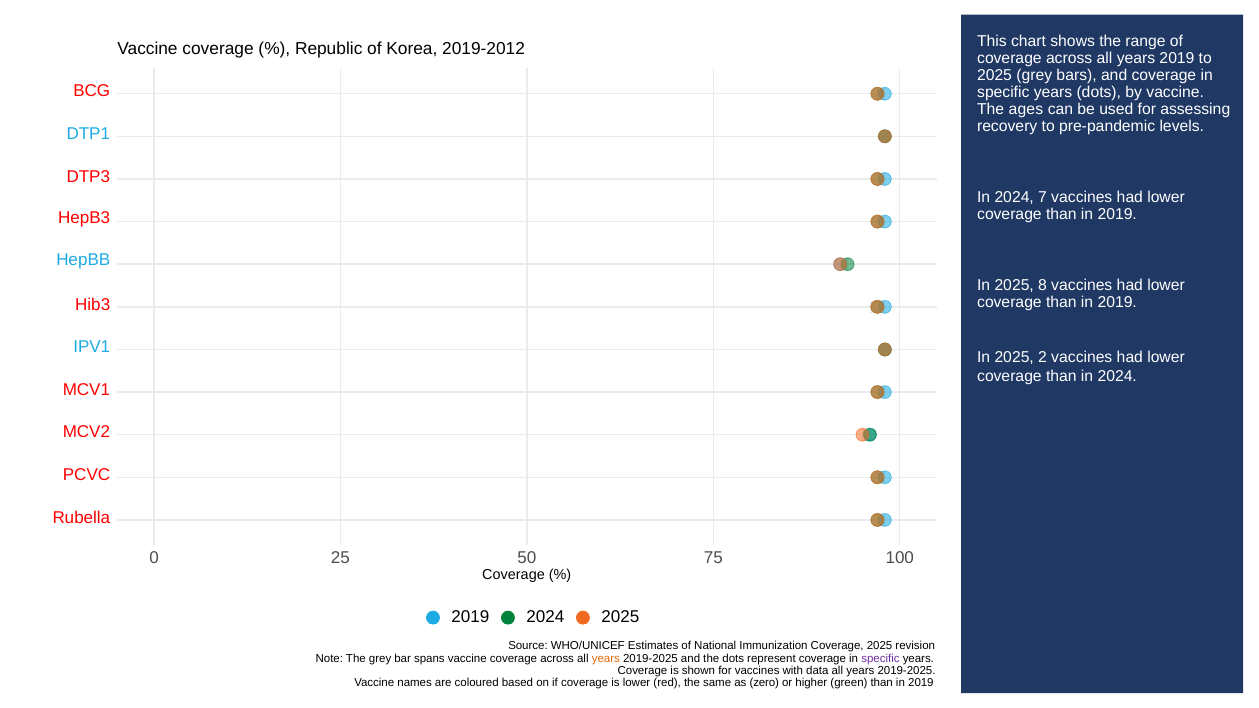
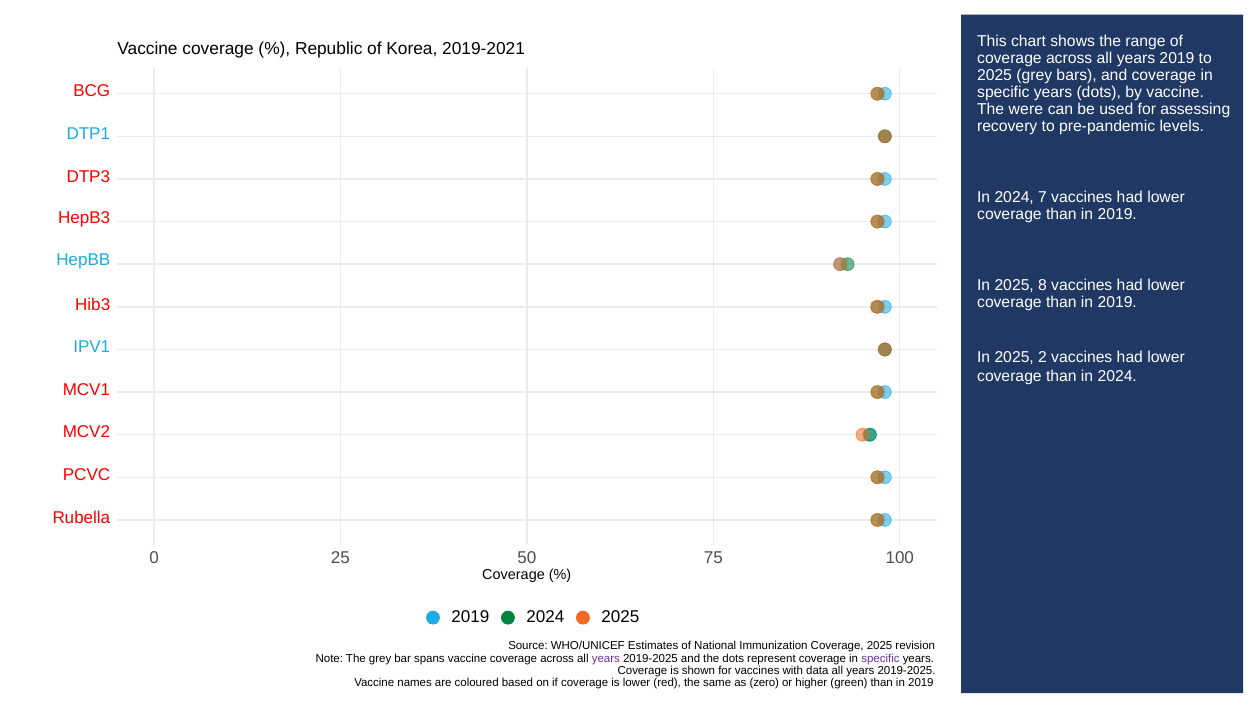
2019-2012: 2019-2012 -> 2019-2021
ages: ages -> were
years at (606, 658) colour: orange -> purple
